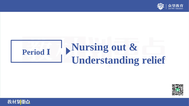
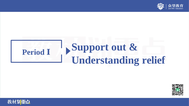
Nursing: Nursing -> Support
